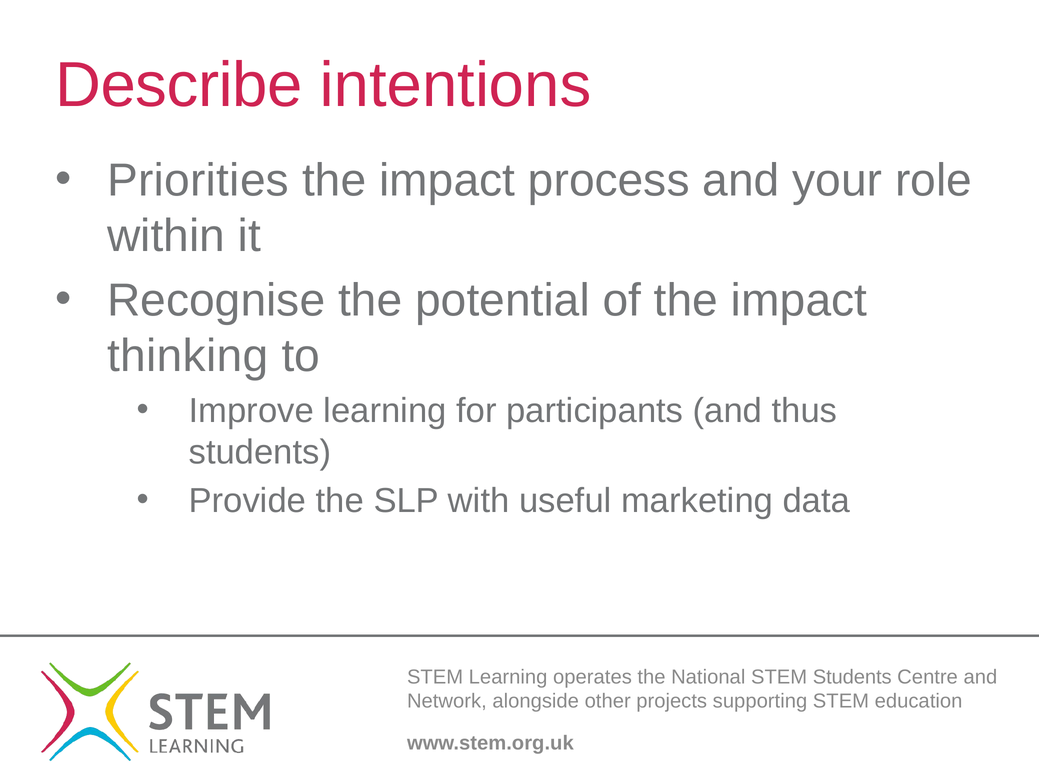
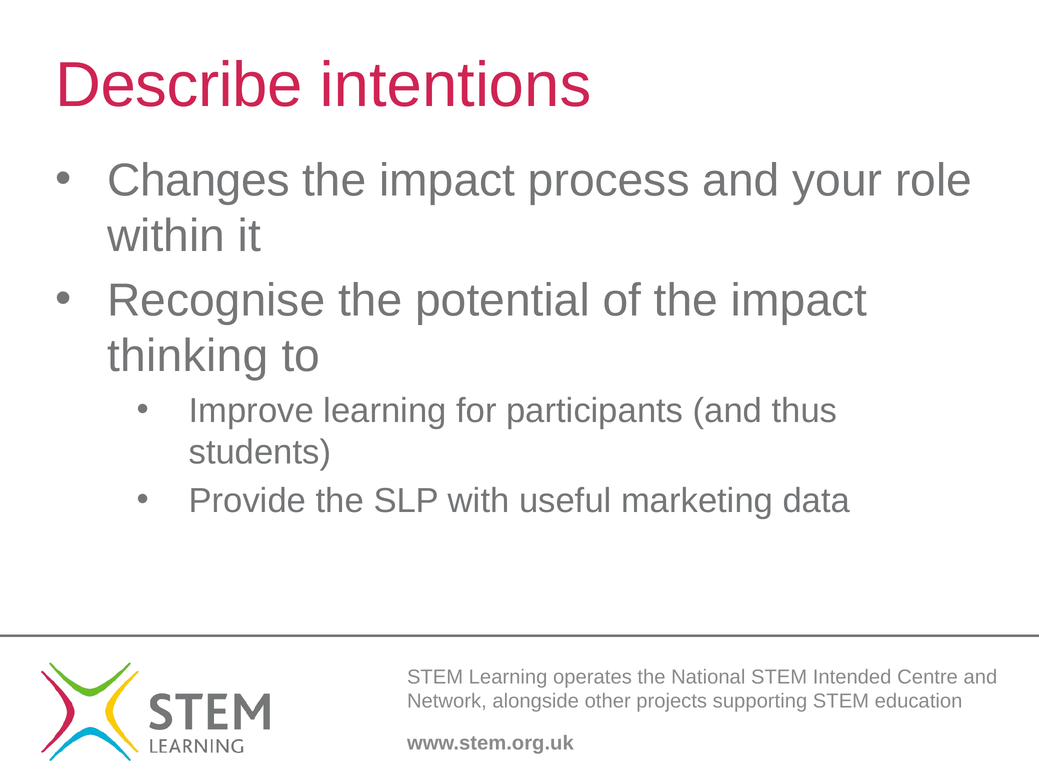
Priorities: Priorities -> Changes
Students at (852, 676): Students -> Intended
